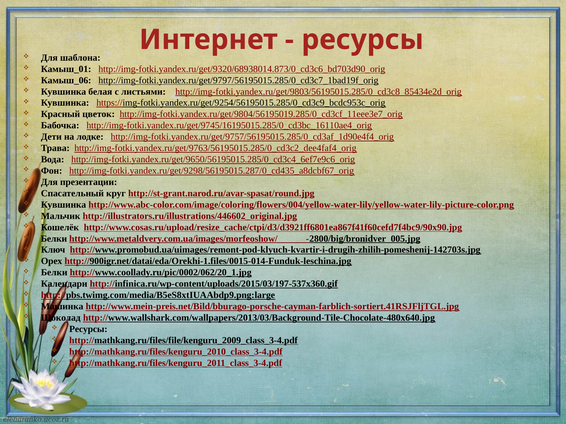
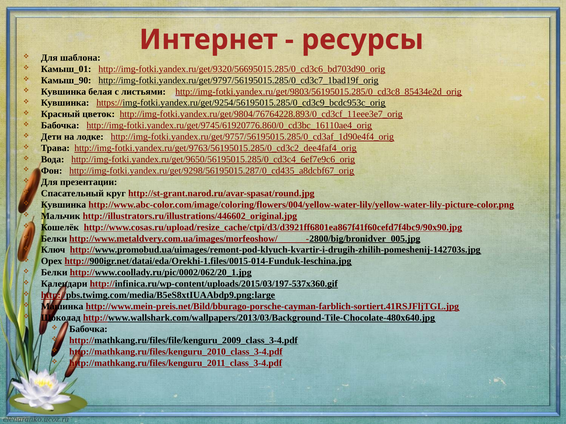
http://img-fotki.yandex.ru/get/9320/68938014.873/0_cd3c6_bd703d90_orig: http://img-fotki.yandex.ru/get/9320/68938014.873/0_cd3c6_bd703d90_orig -> http://img-fotki.yandex.ru/get/9320/56695015.285/0_cd3c6_bd703d90_orig
Камыш_06: Камыш_06 -> Камыш_90
http://img-fotki.yandex.ru/get/9804/56195019.285/0_cd3cf_11eee3e7_orig: http://img-fotki.yandex.ru/get/9804/56195019.285/0_cd3cf_11eee3e7_orig -> http://img-fotki.yandex.ru/get/9804/76764228.893/0_cd3cf_11eee3e7_orig
http://img-fotki.yandex.ru/get/9745/16195015.285/0_cd3bc_16110ae4_orig: http://img-fotki.yandex.ru/get/9745/16195015.285/0_cd3bc_16110ae4_orig -> http://img-fotki.yandex.ru/get/9745/61920776.860/0_cd3bc_16110ae4_orig
Ресурсы at (88, 329): Ресурсы -> Бабочка
